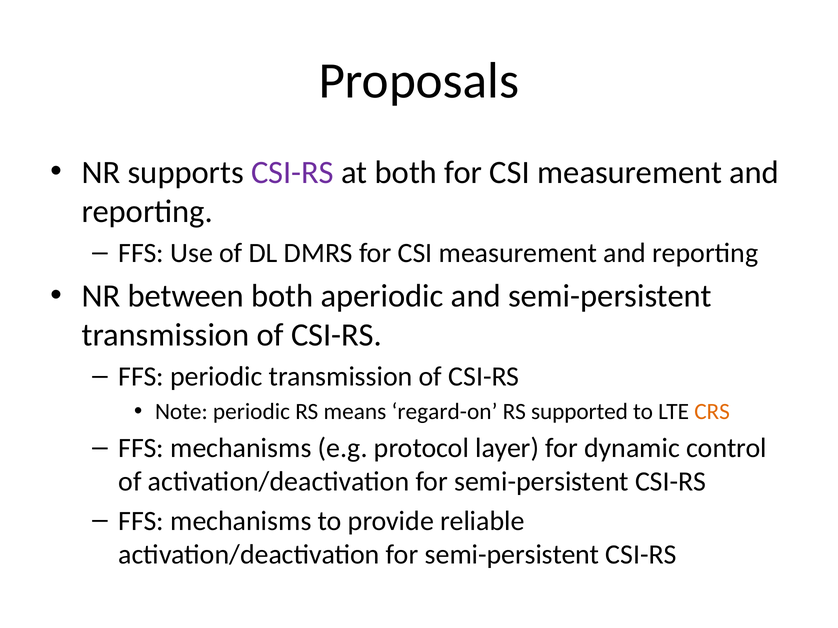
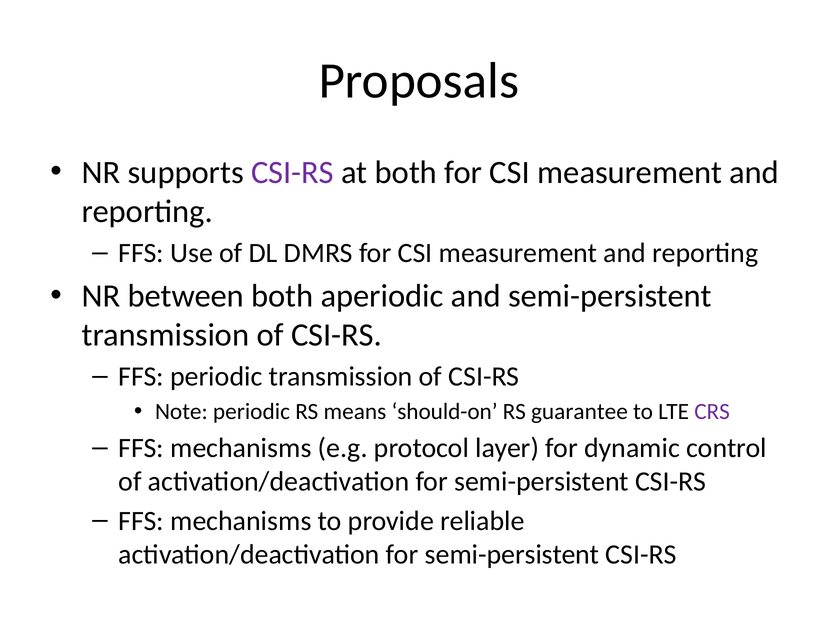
regard-on: regard-on -> should-on
supported: supported -> guarantee
CRS colour: orange -> purple
